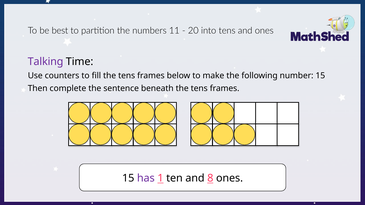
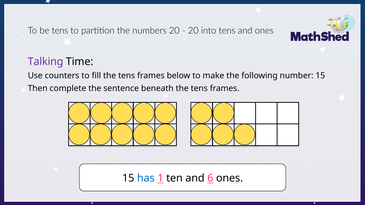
be best: best -> tens
numbers 11: 11 -> 20
has colour: purple -> blue
8: 8 -> 6
